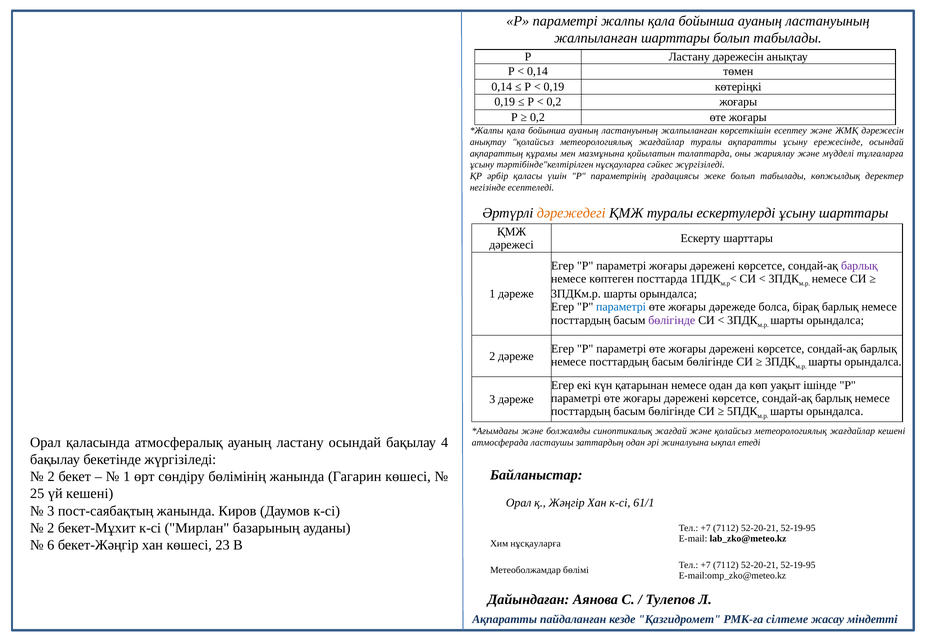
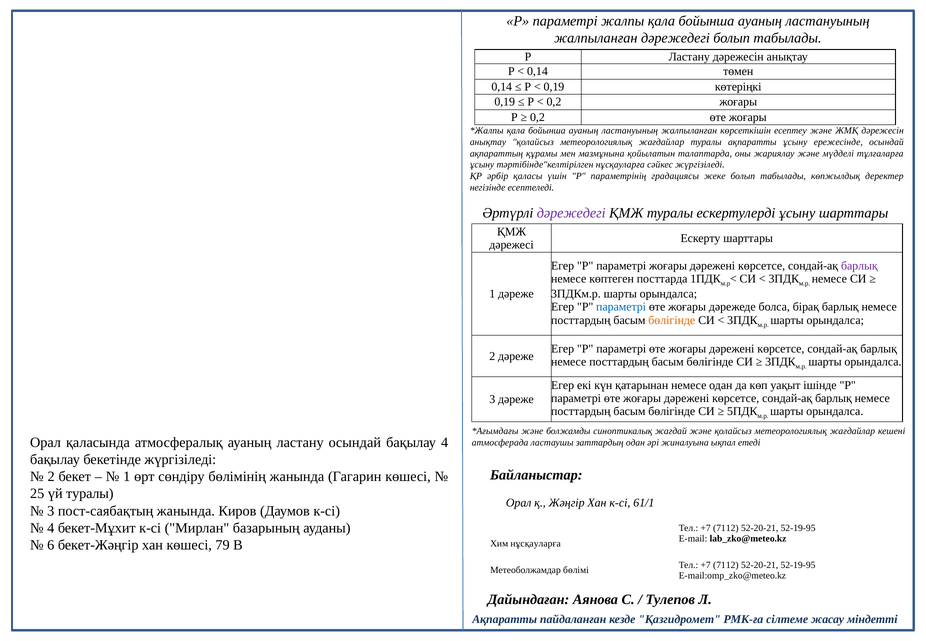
жалпыланған шарттары: шарттары -> дәрежедегі
дәрежедегі at (571, 213) colour: orange -> purple
бөлігінде at (672, 320) colour: purple -> orange
үй кешені: кешені -> туралы
2 at (51, 528): 2 -> 4
23: 23 -> 79
